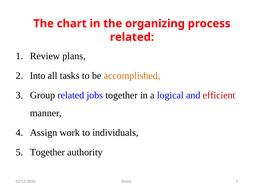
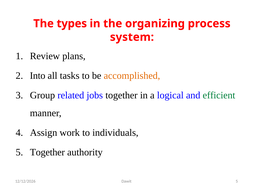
chart: chart -> types
related at (132, 37): related -> system
efficient colour: red -> green
